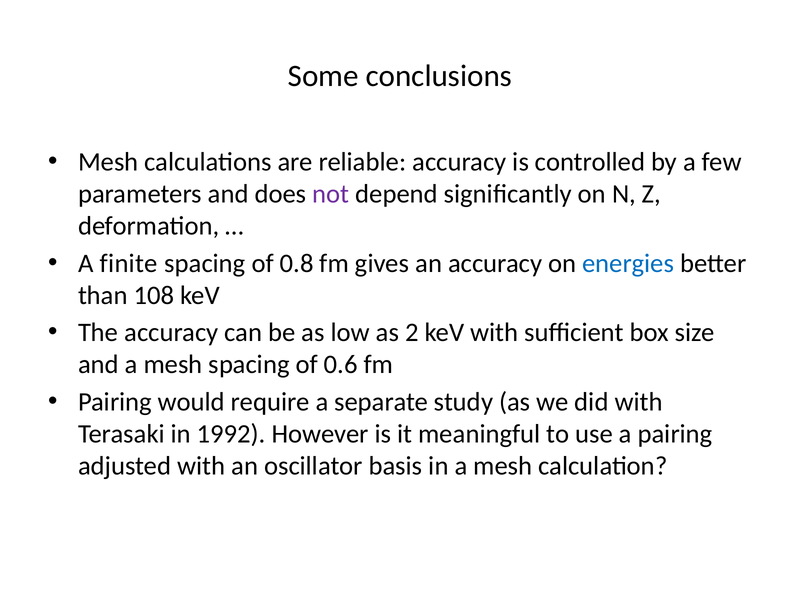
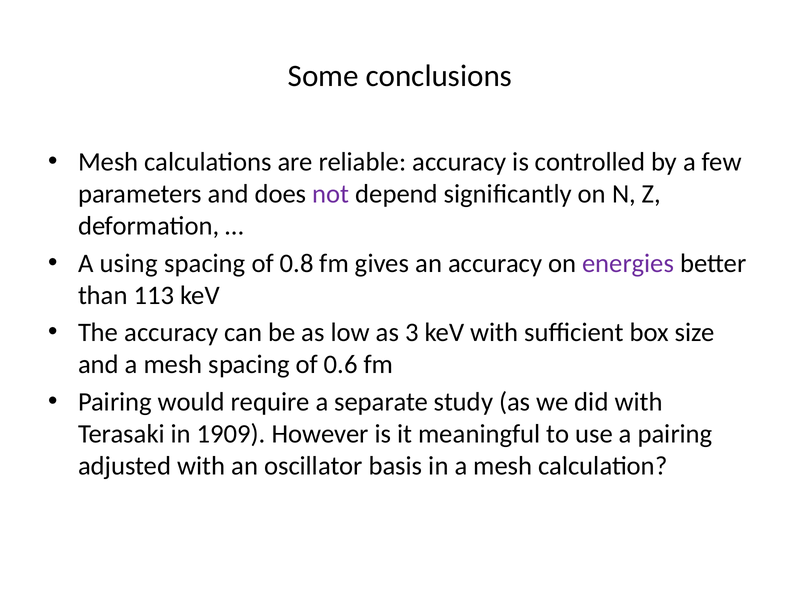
finite: finite -> using
energies colour: blue -> purple
108: 108 -> 113
2: 2 -> 3
1992: 1992 -> 1909
